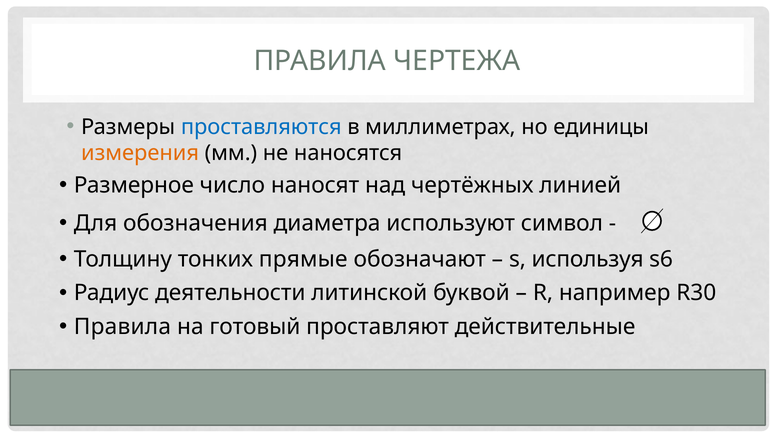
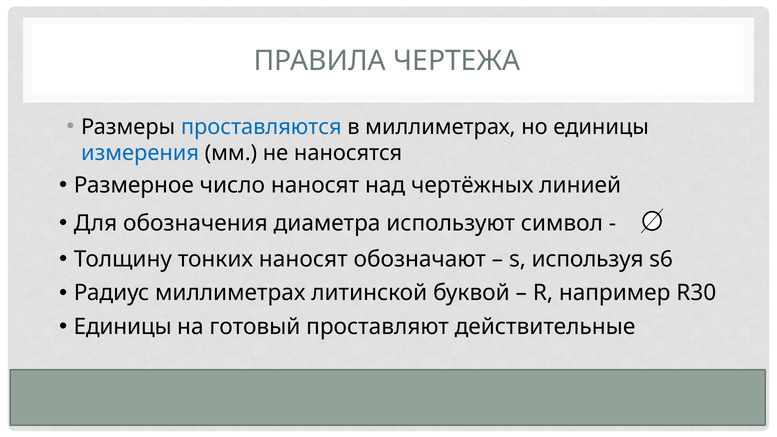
измерения colour: orange -> blue
тонких прямые: прямые -> наносят
Радиус деятельности: деятельности -> миллиметрах
Правила at (122, 327): Правила -> Единицы
